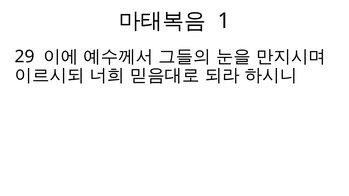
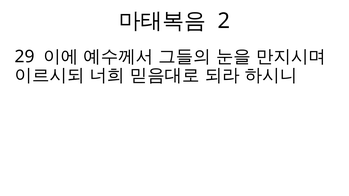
1: 1 -> 2
